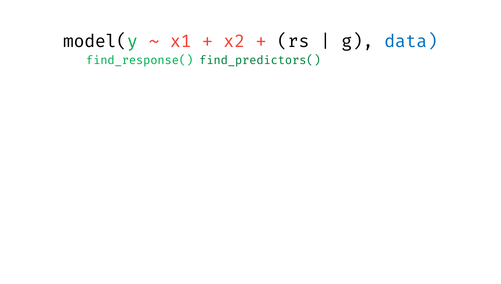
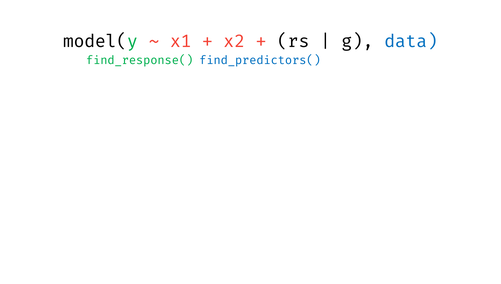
find_predictors( colour: green -> blue
